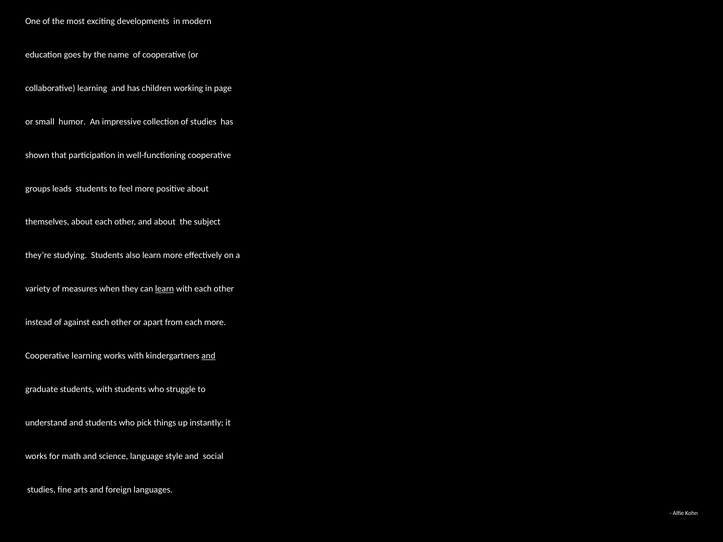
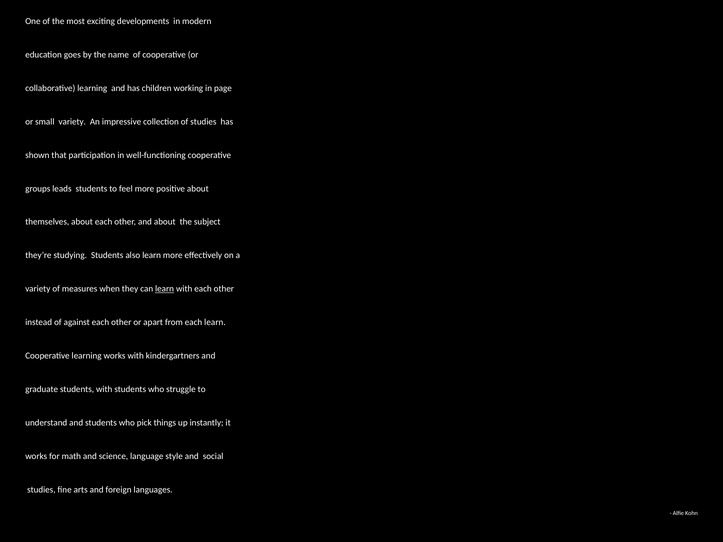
small humor: humor -> variety
each more: more -> learn
and at (208, 356) underline: present -> none
